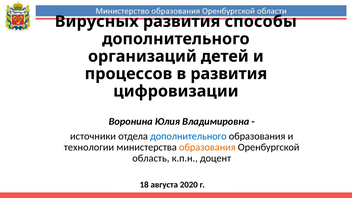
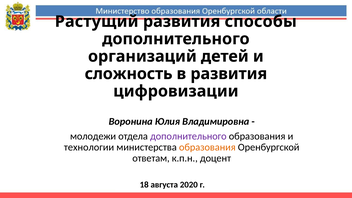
Вирусных: Вирусных -> Растущий
процессов: процессов -> сложность
источники: источники -> молодежи
дополнительного at (188, 136) colour: blue -> purple
область: область -> ответам
